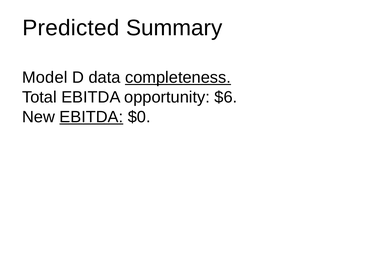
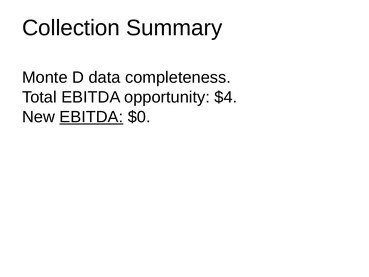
Predicted: Predicted -> Collection
Model: Model -> Monte
completeness underline: present -> none
$6: $6 -> $4
